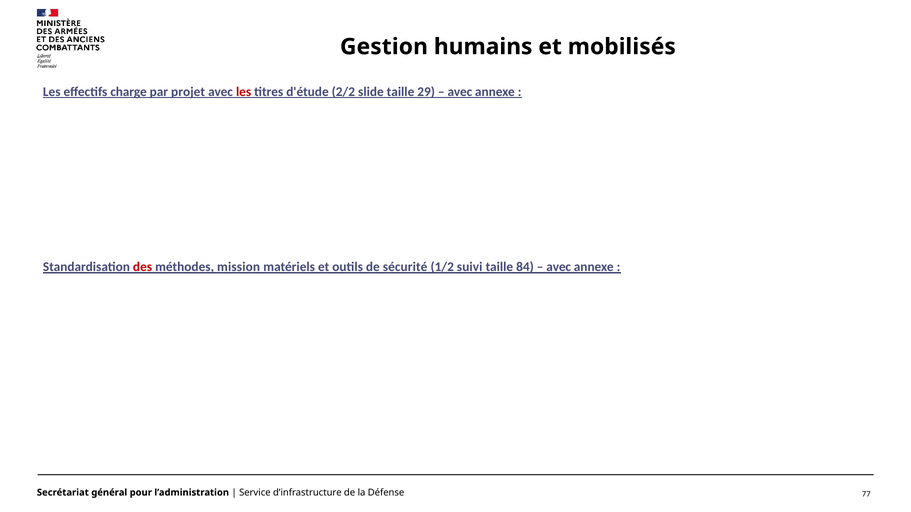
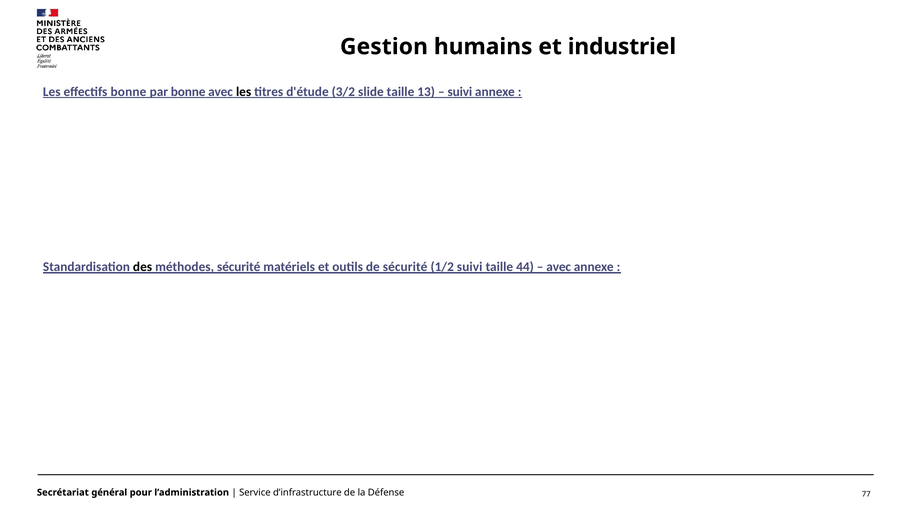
mobilisés: mobilisés -> industriel
effectifs charge: charge -> bonne
par projet: projet -> bonne
les at (244, 92) colour: red -> black
2/2: 2/2 -> 3/2
29: 29 -> 13
avec at (460, 92): avec -> suivi
des colour: red -> black
méthodes mission: mission -> sécurité
84: 84 -> 44
